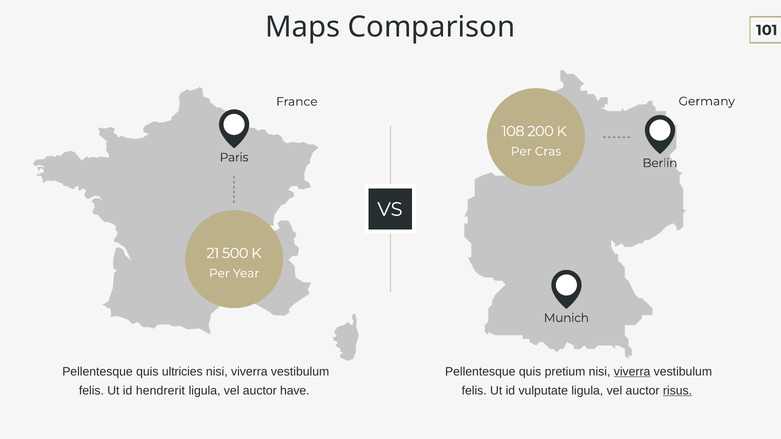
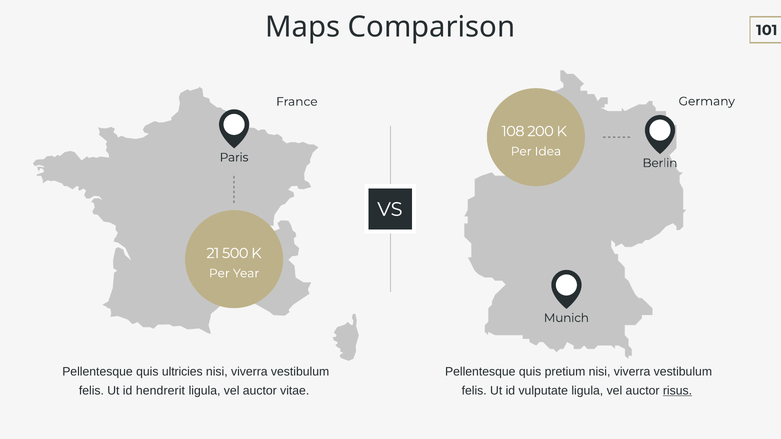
Cras: Cras -> Idea
viverra at (632, 372) underline: present -> none
have: have -> vitae
